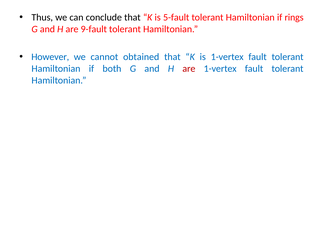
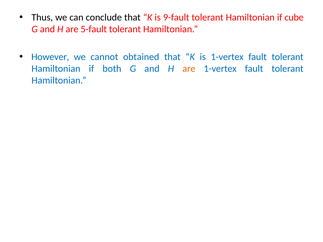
5-fault: 5-fault -> 9-fault
rings: rings -> cube
9-fault: 9-fault -> 5-fault
are at (189, 69) colour: red -> orange
